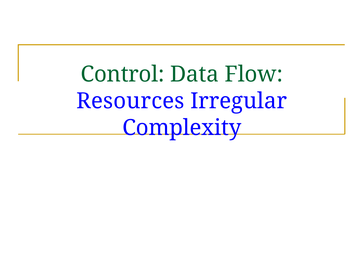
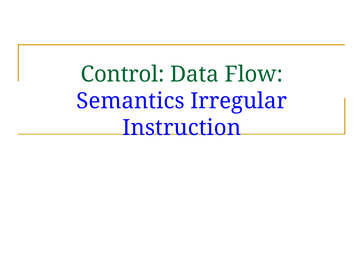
Resources: Resources -> Semantics
Complexity: Complexity -> Instruction
